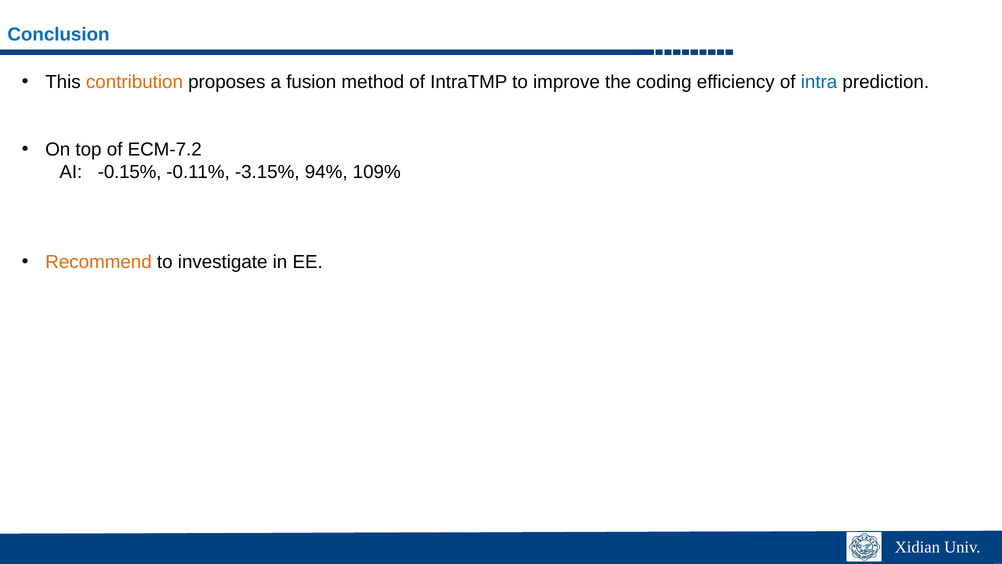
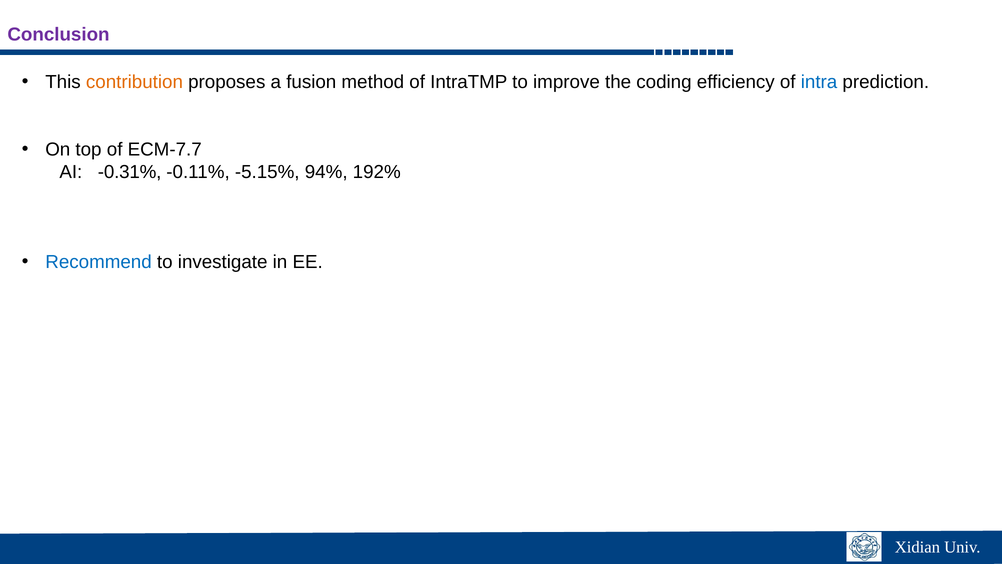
Conclusion colour: blue -> purple
ECM-7.2: ECM-7.2 -> ECM-7.7
-0.15%: -0.15% -> -0.31%
-3.15%: -3.15% -> -5.15%
109%: 109% -> 192%
Recommend colour: orange -> blue
